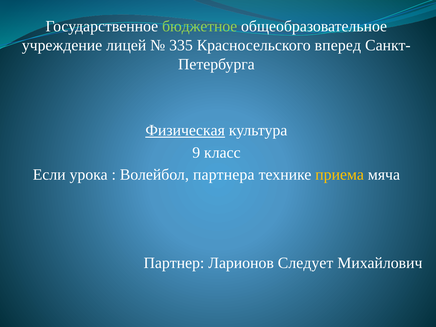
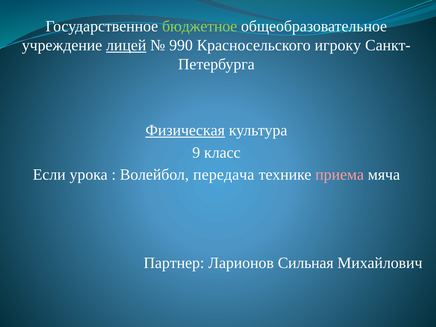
лицей underline: none -> present
335: 335 -> 990
вперед: вперед -> игроку
партнера: партнера -> передача
приема colour: yellow -> pink
Следует: Следует -> Сильная
